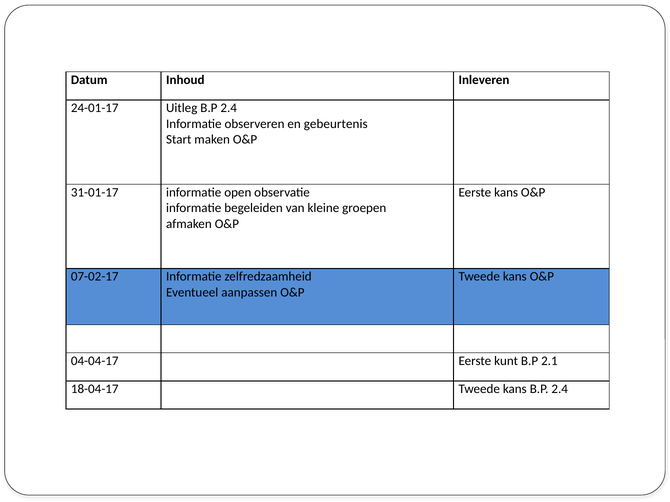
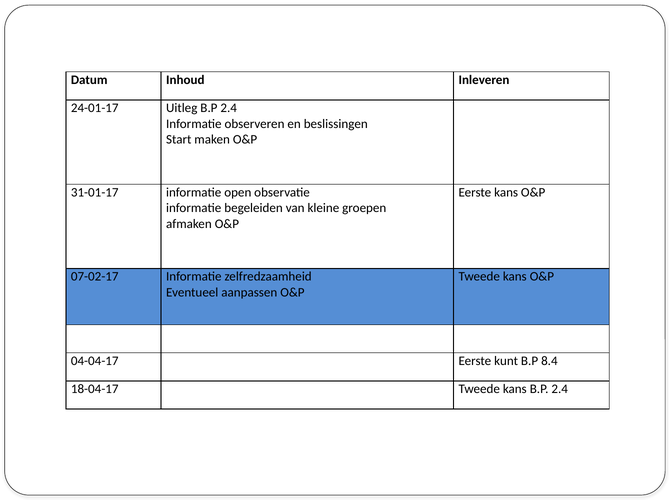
gebeurtenis: gebeurtenis -> beslissingen
2.1: 2.1 -> 8.4
